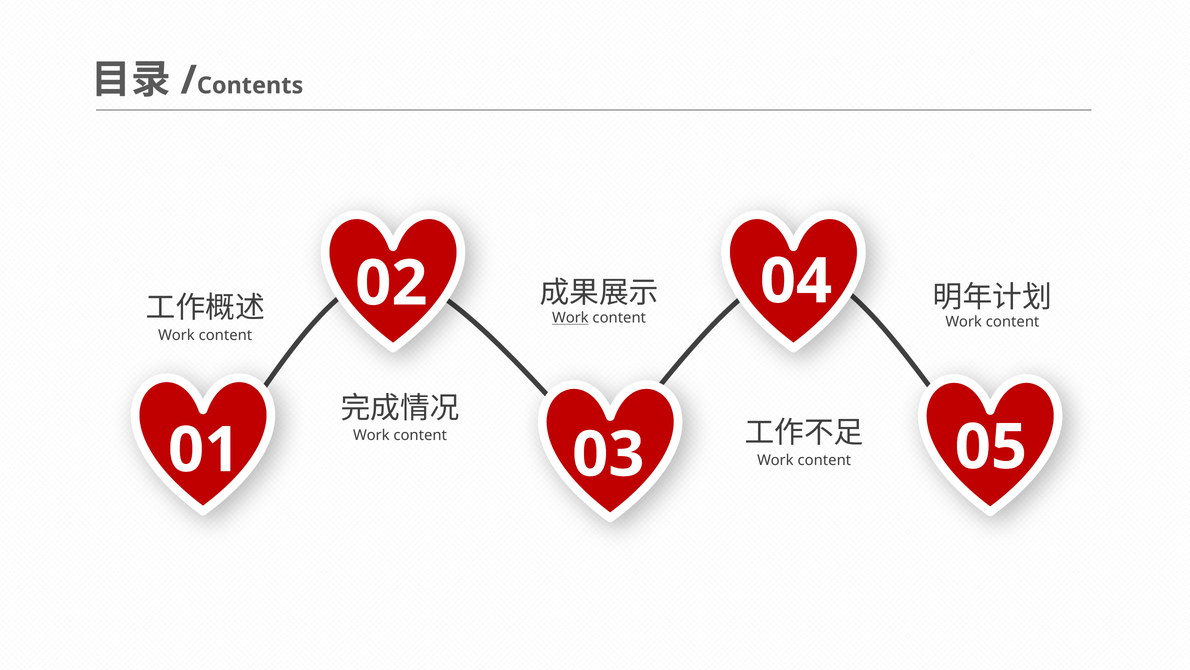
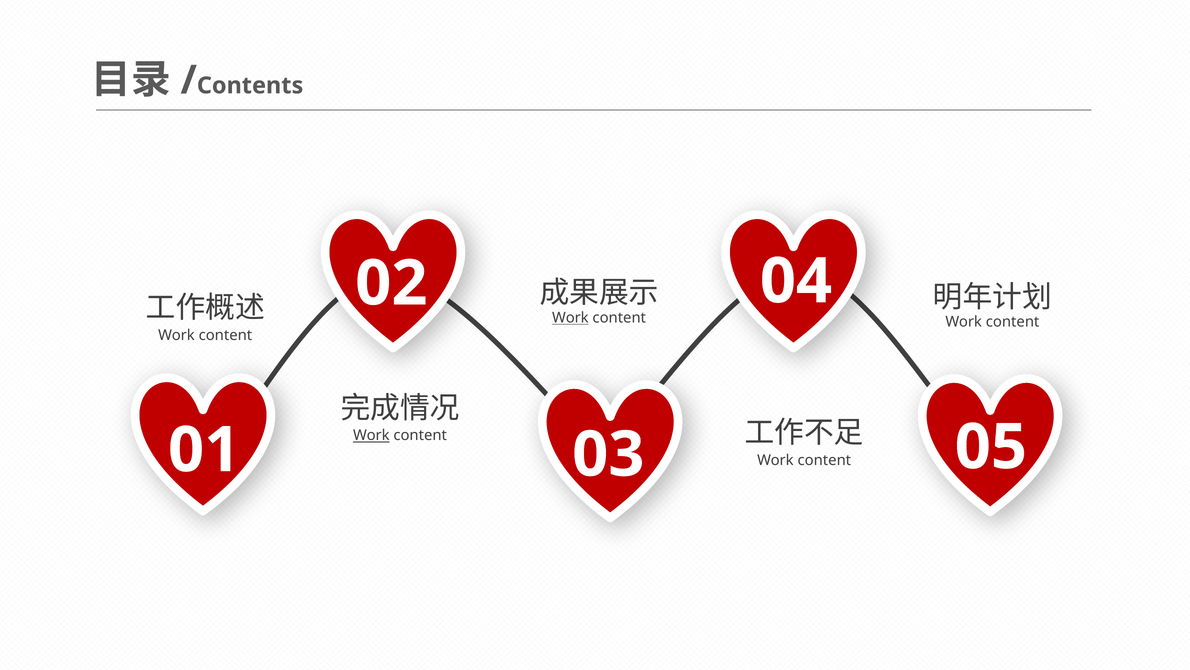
Work at (371, 435) underline: none -> present
